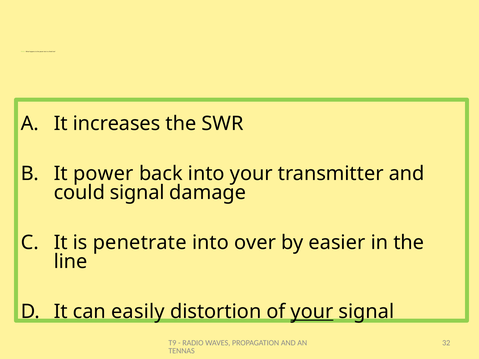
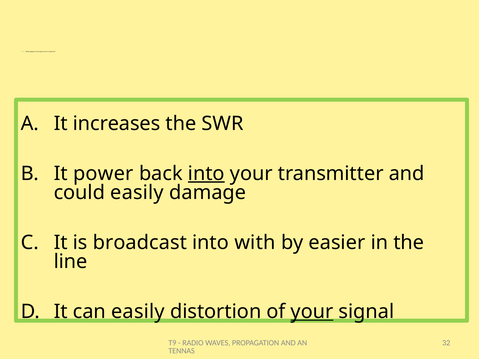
into at (206, 174) underline: none -> present
could signal: signal -> easily
penetrate: penetrate -> broadcast
over: over -> with
